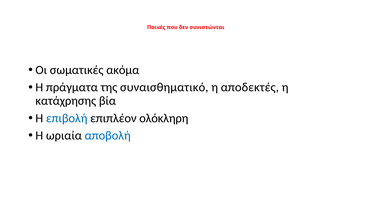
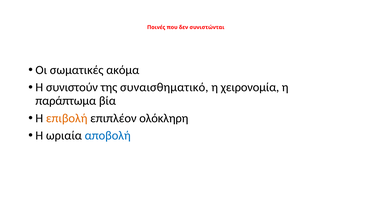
πράγματα: πράγματα -> συνιστούν
αποδεκτές: αποδεκτές -> χειρονομία
κατάχρησης: κατάχρησης -> παράπτωμα
επιβολή colour: blue -> orange
